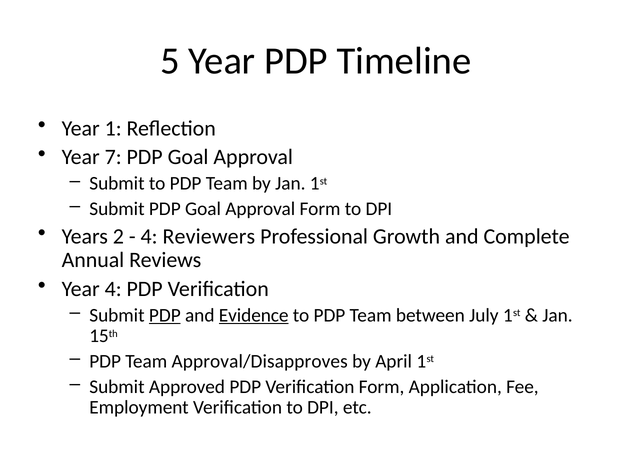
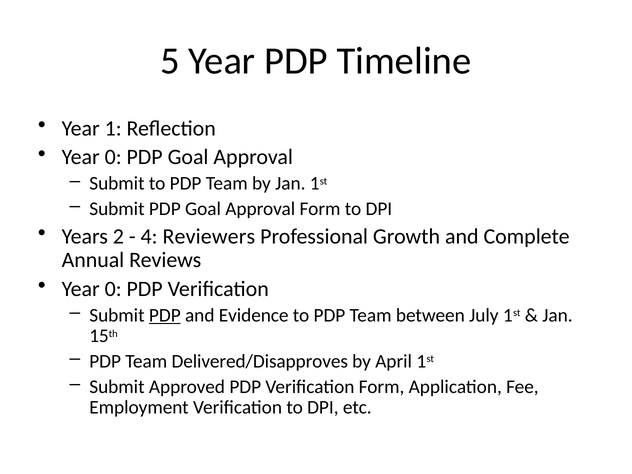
7 at (113, 157): 7 -> 0
4 at (113, 289): 4 -> 0
Evidence underline: present -> none
Approval/Disapproves: Approval/Disapproves -> Delivered/Disapproves
